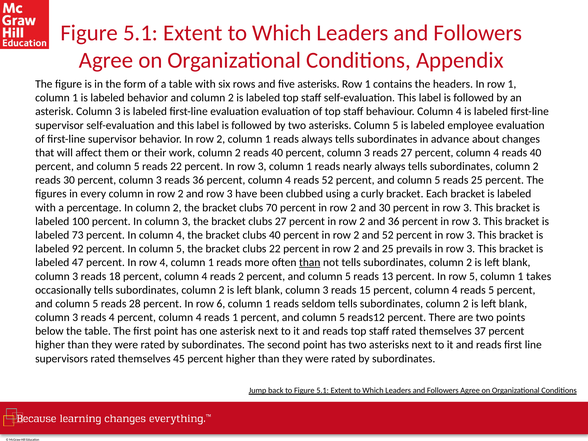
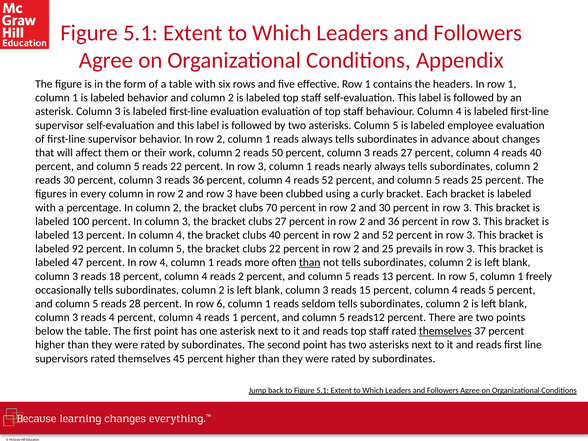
five asterisks: asterisks -> effective
2 reads 40: 40 -> 50
labeled 73: 73 -> 13
takes: takes -> freely
themselves at (445, 331) underline: none -> present
